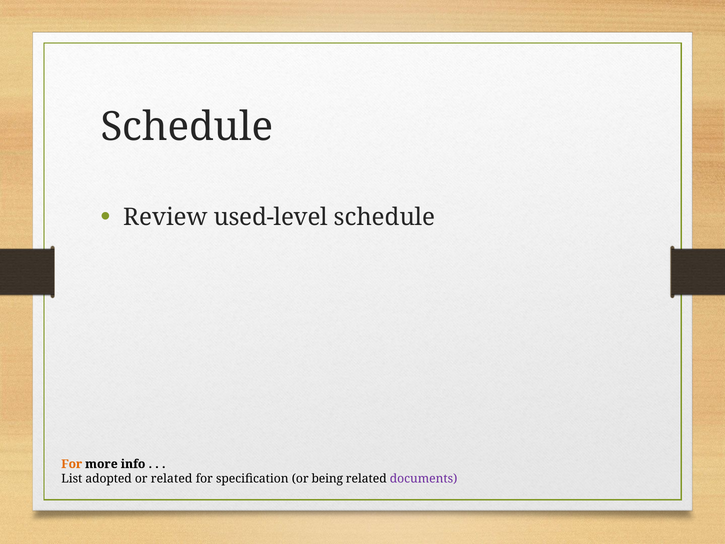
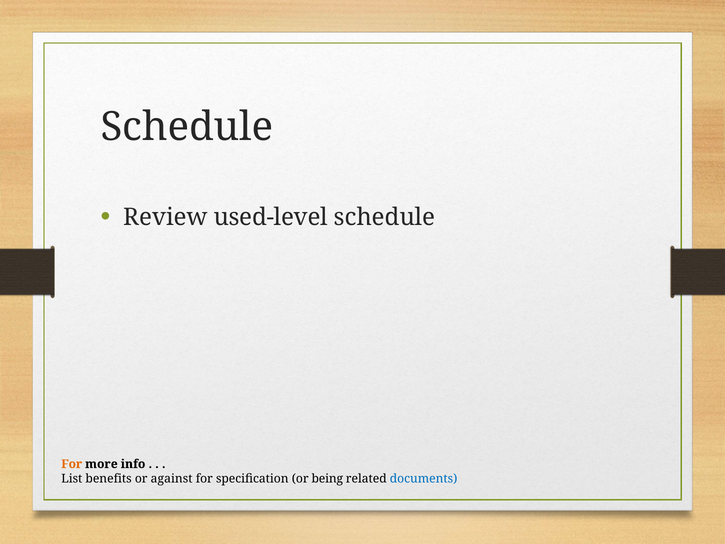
adopted: adopted -> benefits
or related: related -> against
documents colour: purple -> blue
